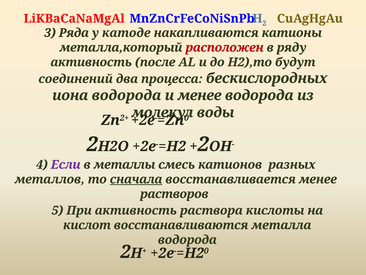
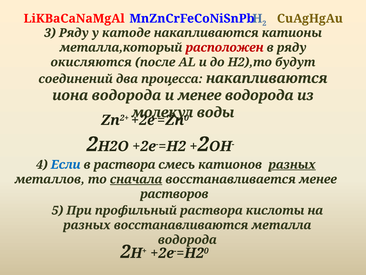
3 Ряда: Ряда -> Ряду
активность at (91, 62): активность -> окисляются
процесса бескислородных: бескислородных -> накапливаются
Если colour: purple -> blue
в металлы: металлы -> раствора
разных at (292, 164) underline: none -> present
При активность: активность -> профильный
кислот at (87, 225): кислот -> разных
